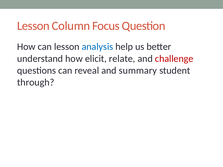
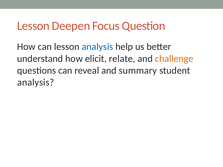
Column: Column -> Deepen
challenge colour: red -> orange
through at (36, 82): through -> analysis
